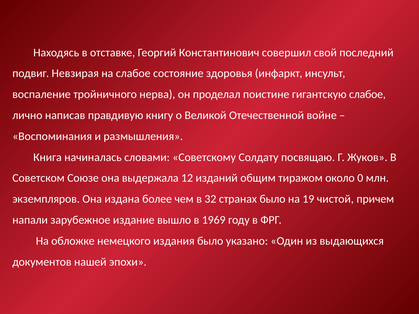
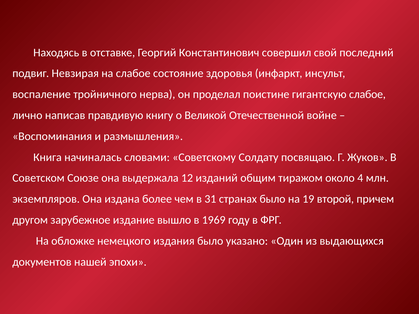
0: 0 -> 4
32: 32 -> 31
чистой: чистой -> второй
напали: напали -> другом
